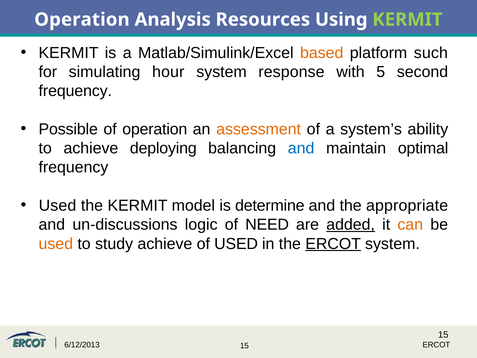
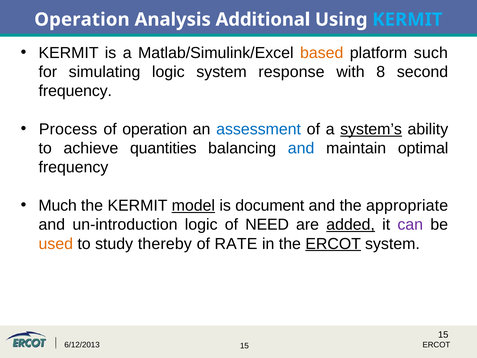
Resources: Resources -> Additional
KERMIT at (407, 20) colour: light green -> light blue
simulating hour: hour -> logic
5: 5 -> 8
Possible: Possible -> Process
assessment colour: orange -> blue
system’s underline: none -> present
deploying: deploying -> quantities
Used at (57, 205): Used -> Much
model underline: none -> present
determine: determine -> document
un-discussions: un-discussions -> un-introduction
can colour: orange -> purple
study achieve: achieve -> thereby
of USED: USED -> RATE
